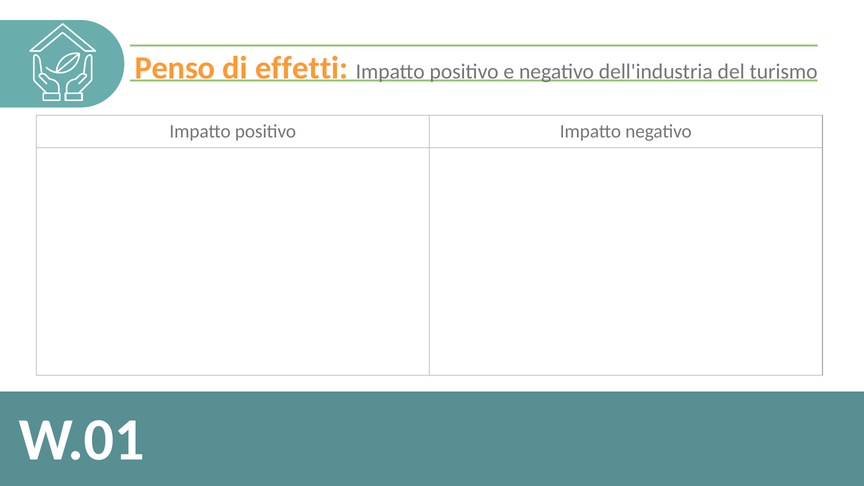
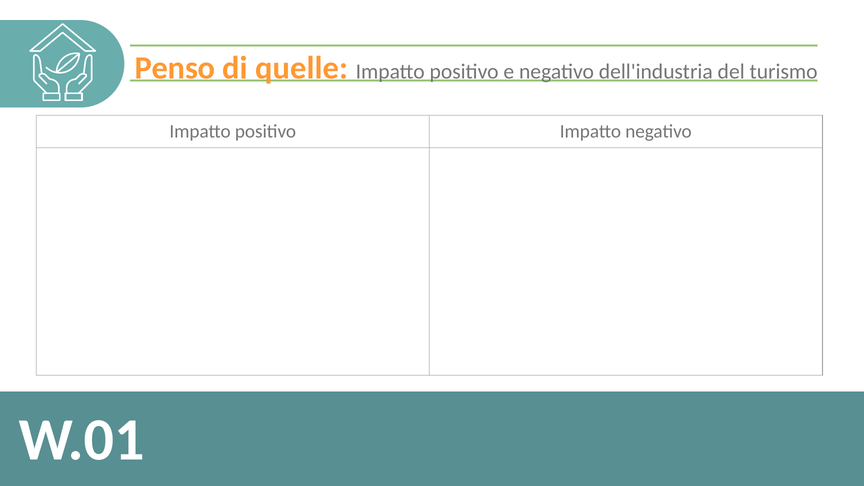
effetti: effetti -> quelle
